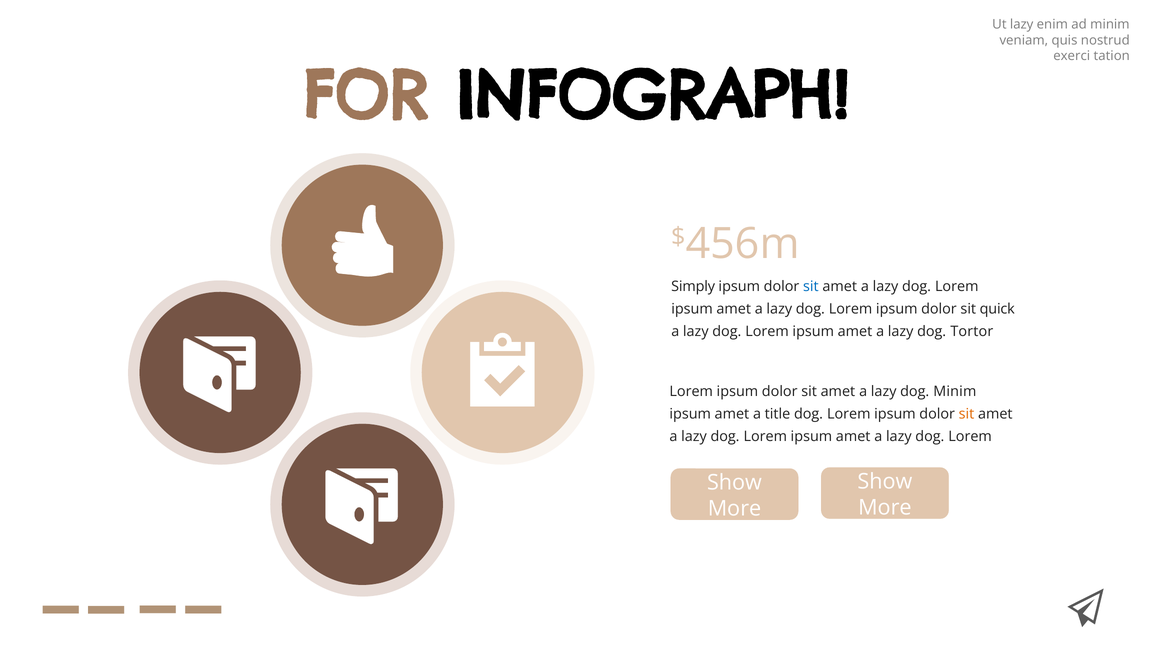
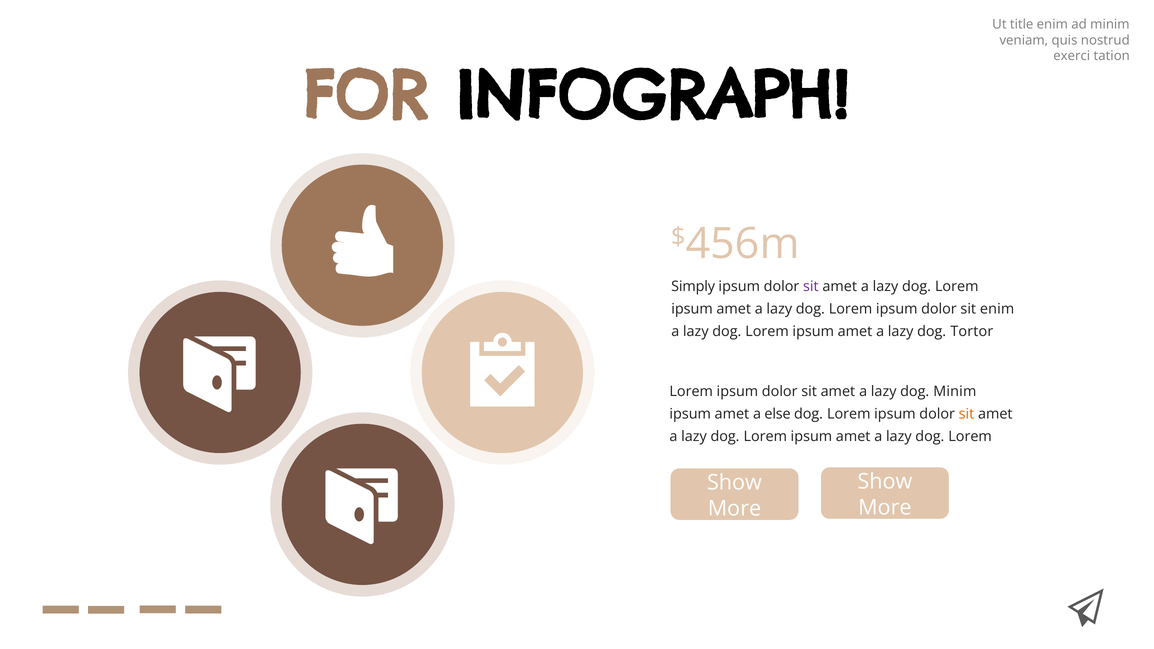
Ut lazy: lazy -> title
sit at (811, 287) colour: blue -> purple
sit quick: quick -> enim
title: title -> else
